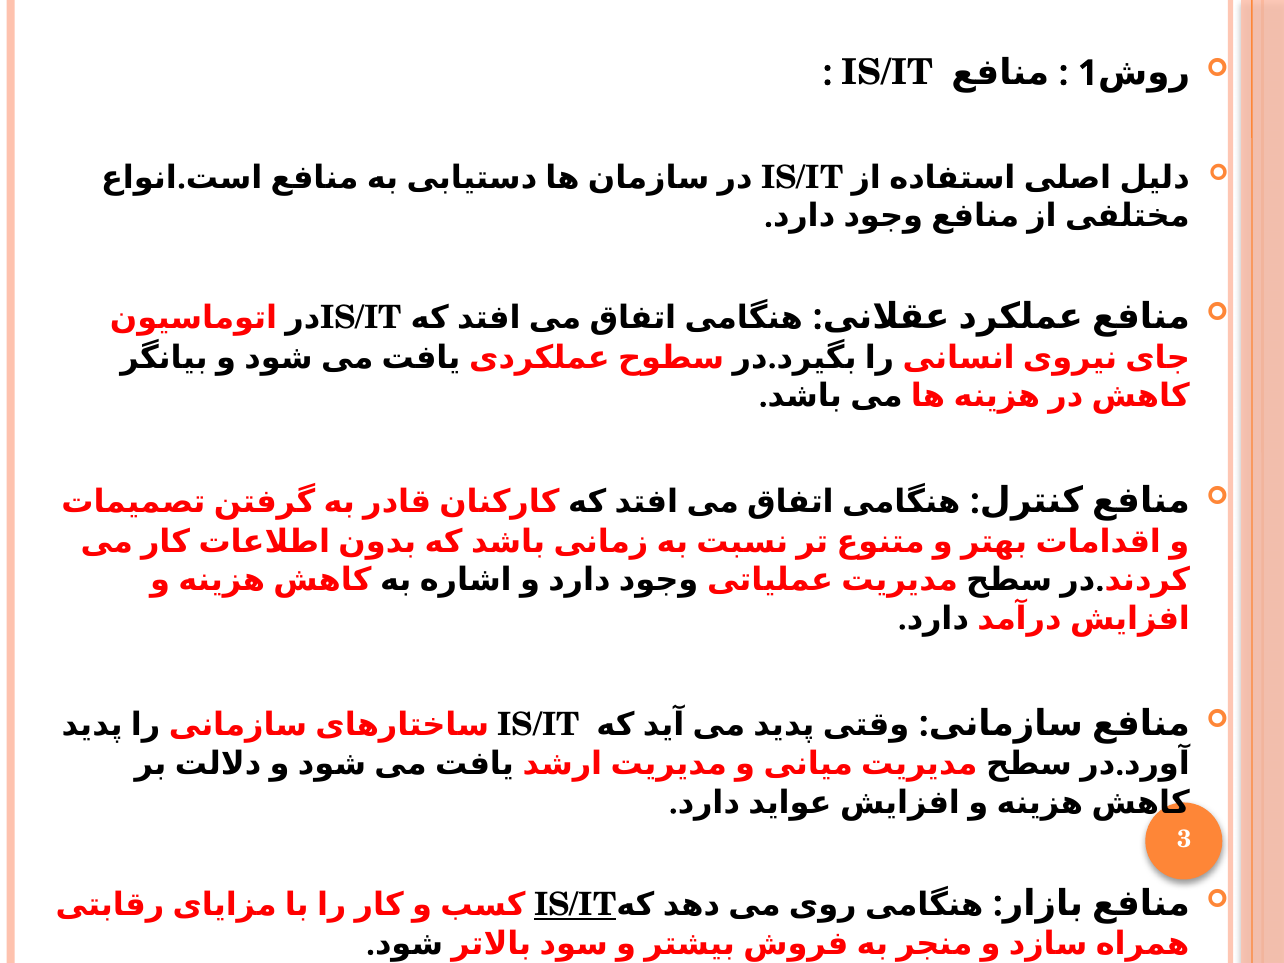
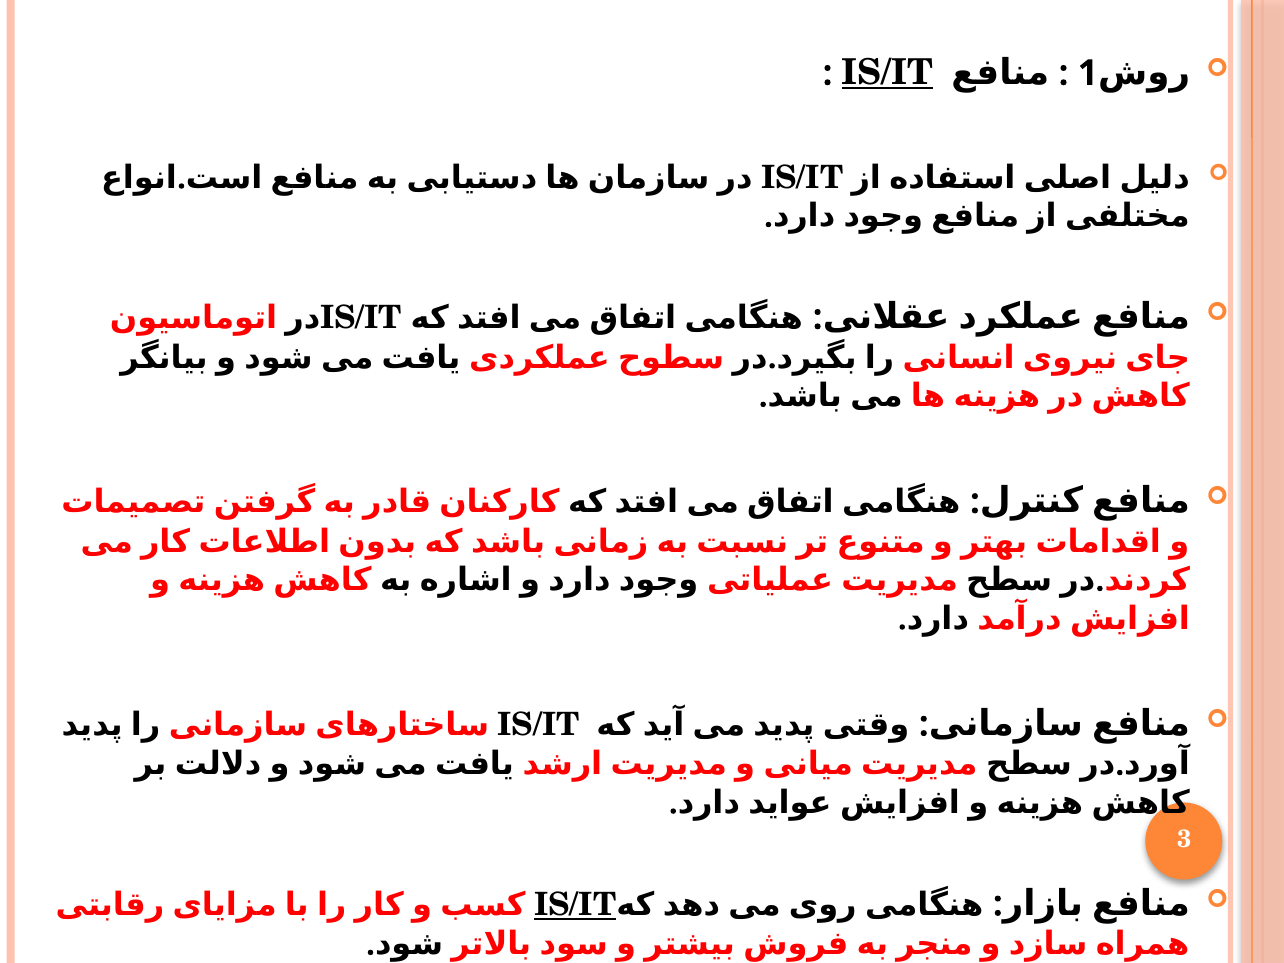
IS/IT at (887, 73) underline: none -> present
